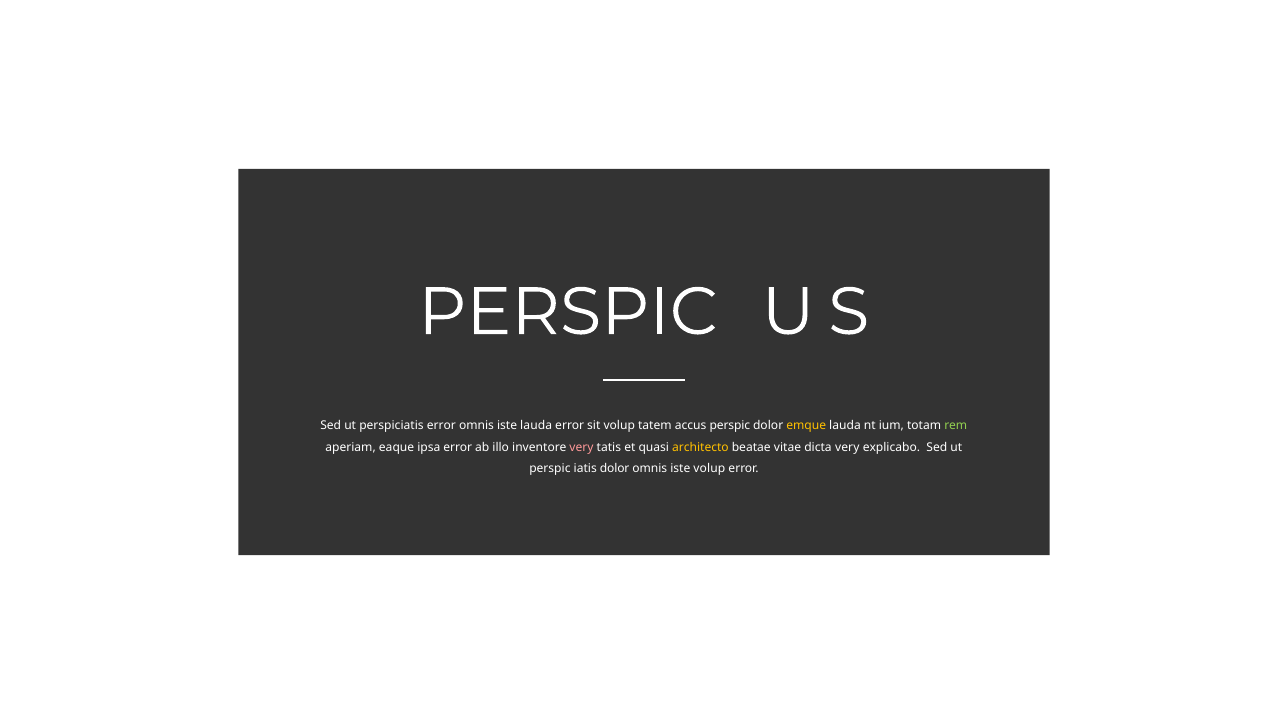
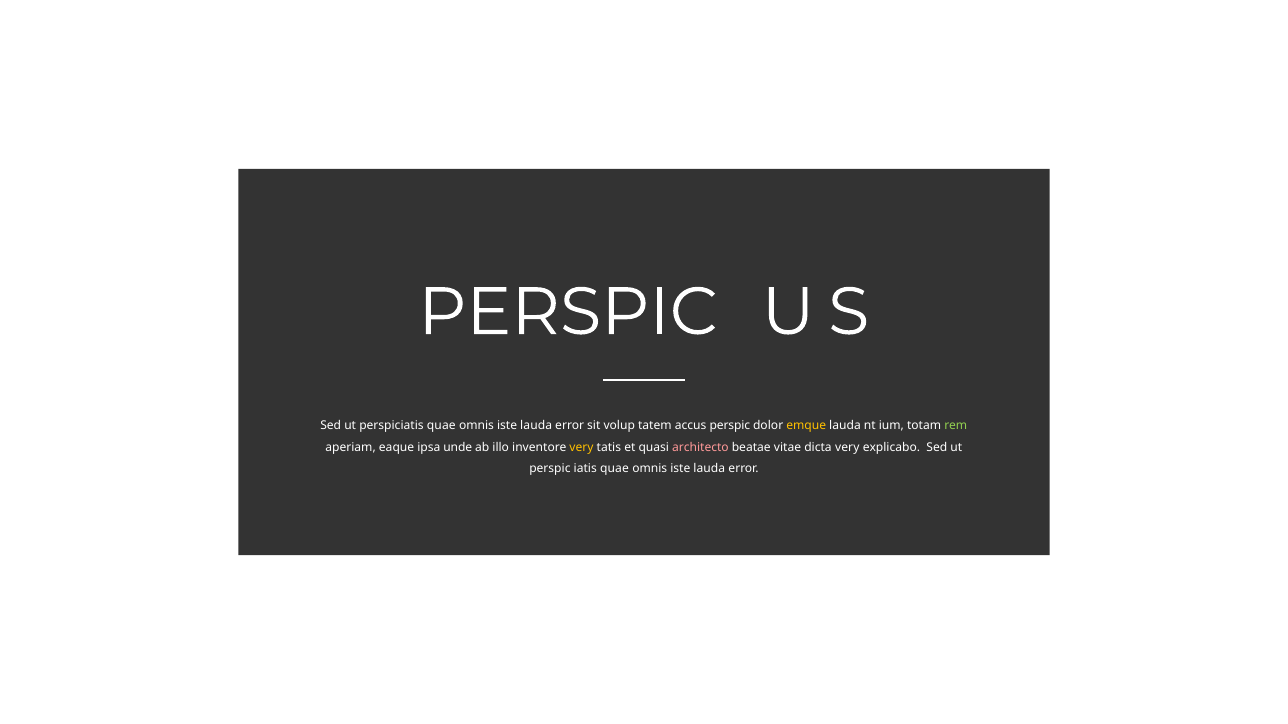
perspiciatis error: error -> quae
ipsa error: error -> unde
very at (582, 448) colour: pink -> yellow
architecto colour: yellow -> pink
iatis dolor: dolor -> quae
volup at (709, 469): volup -> lauda
